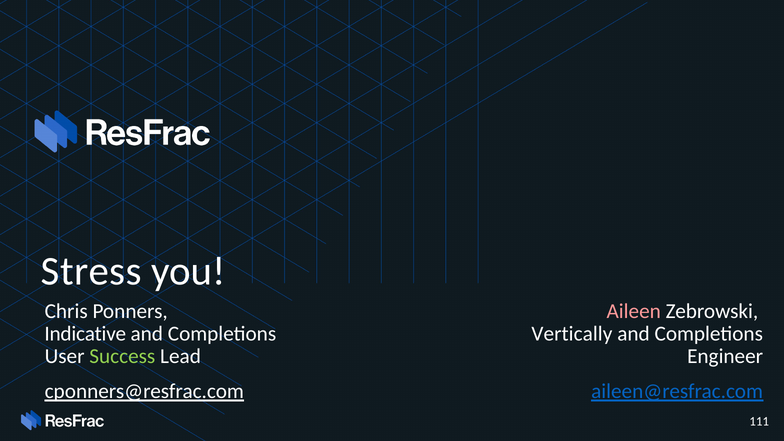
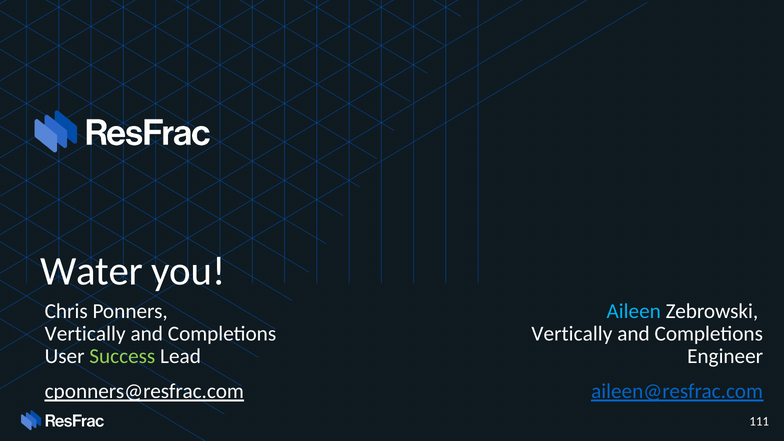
Stress: Stress -> Water
Aileen colour: pink -> light blue
Indicative at (85, 334): Indicative -> Vertically
